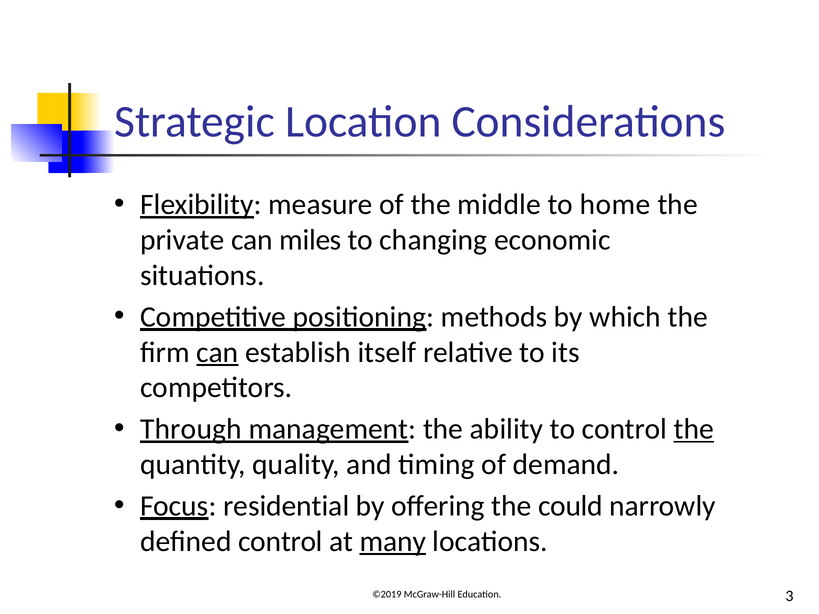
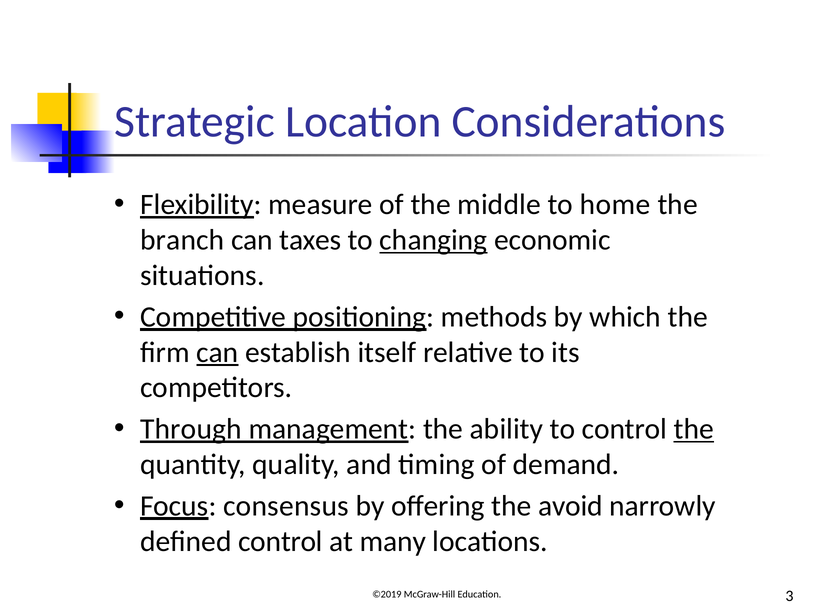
private: private -> branch
miles: miles -> taxes
changing underline: none -> present
residential: residential -> consensus
could: could -> avoid
many underline: present -> none
